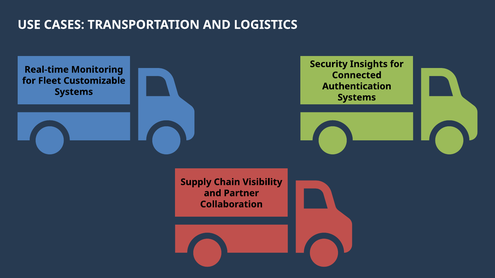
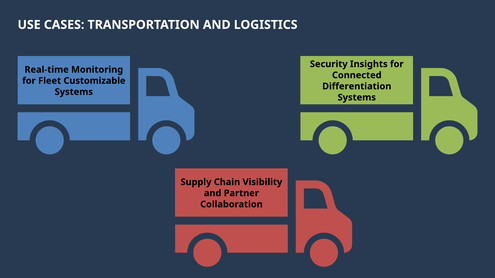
Authentication: Authentication -> Differentiation
